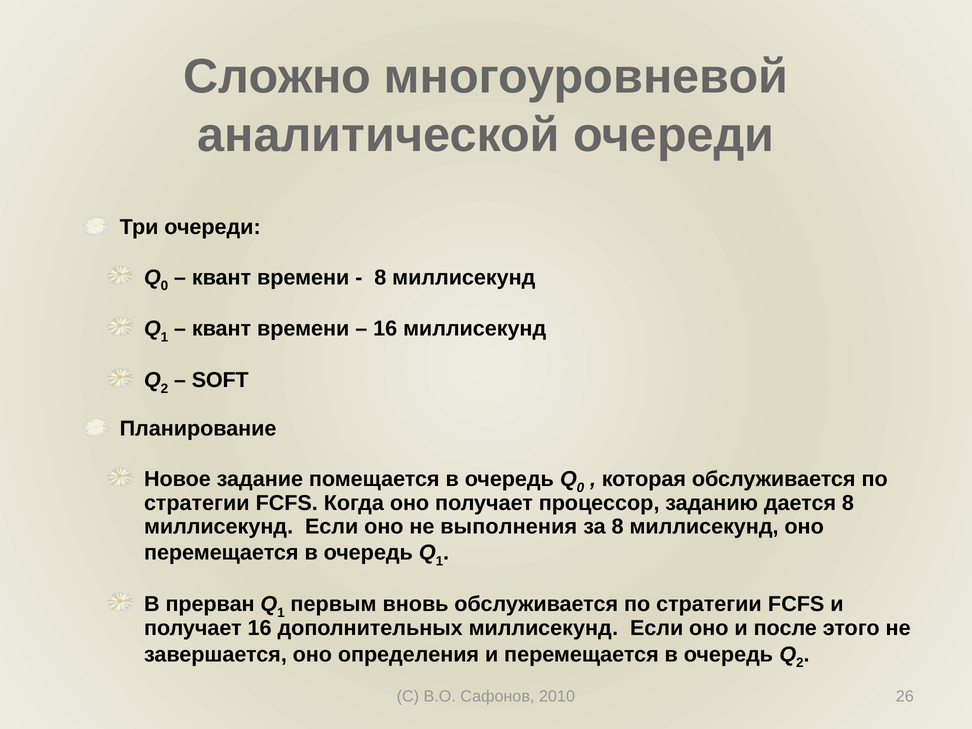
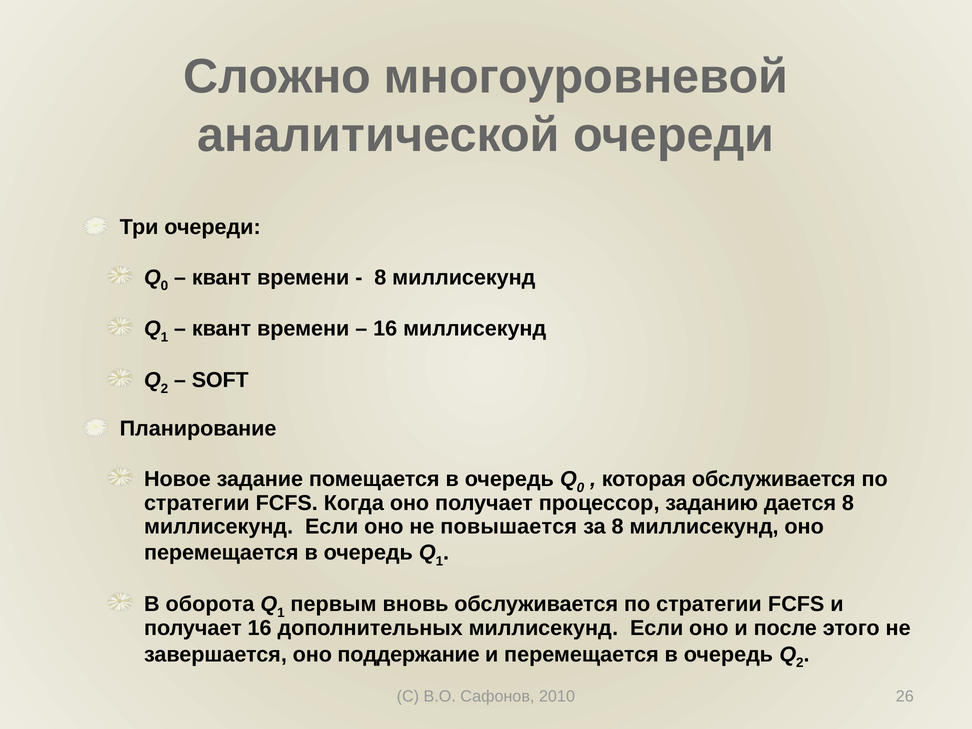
выполнения: выполнения -> повышается
прерван: прерван -> оборота
определения: определения -> поддержание
